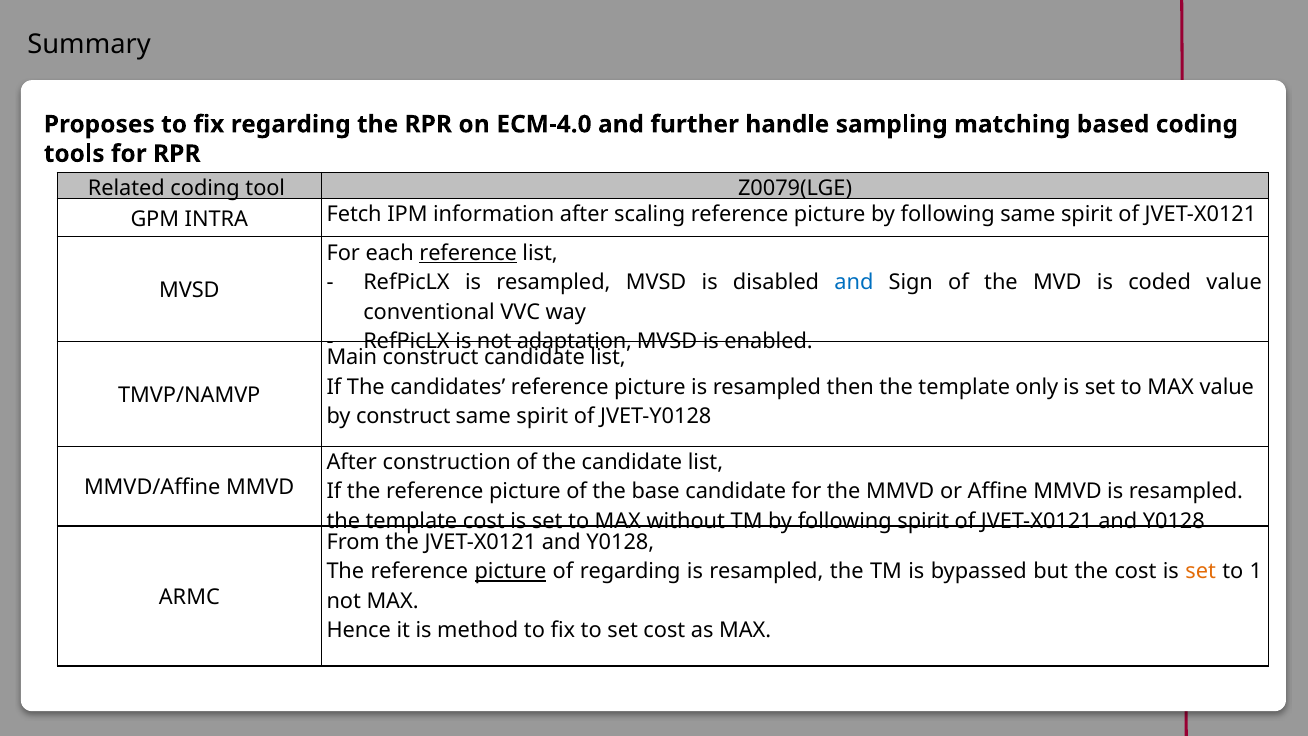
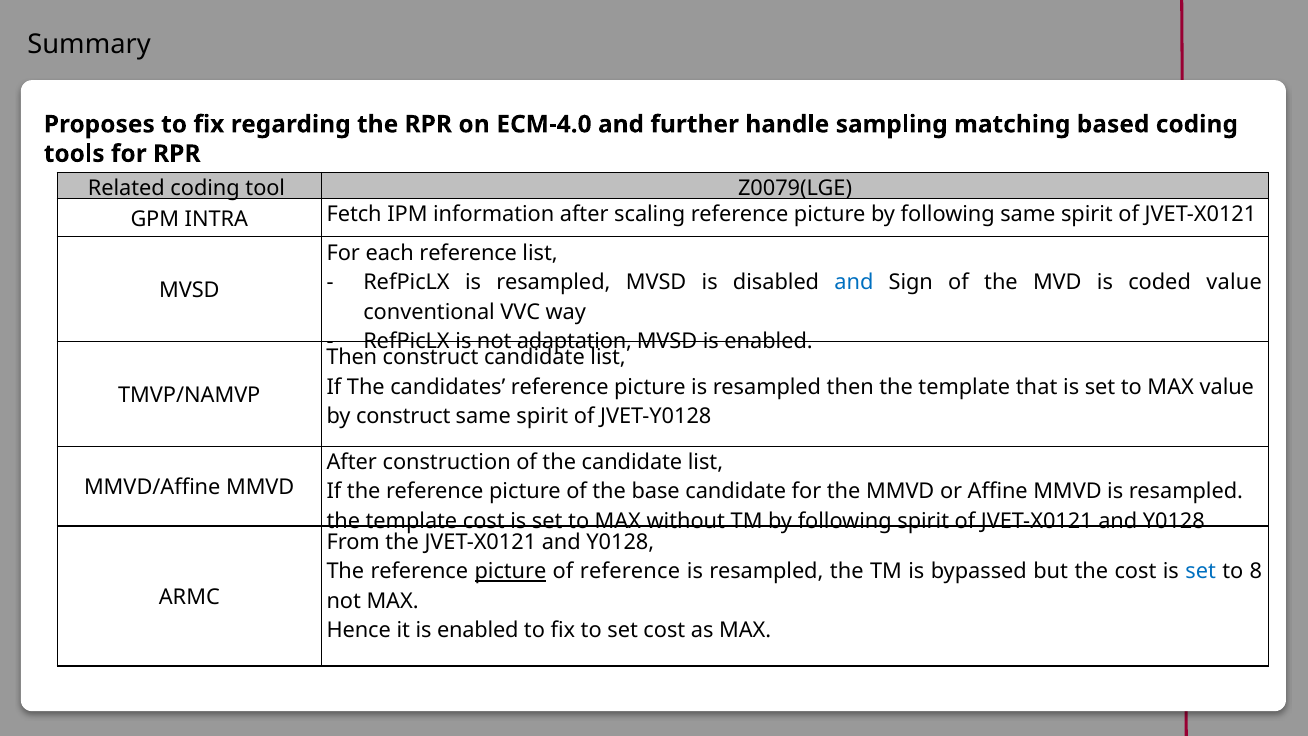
reference at (468, 253) underline: present -> none
Main at (352, 357): Main -> Then
only: only -> that
of regarding: regarding -> reference
set at (1201, 571) colour: orange -> blue
1: 1 -> 8
it is method: method -> enabled
